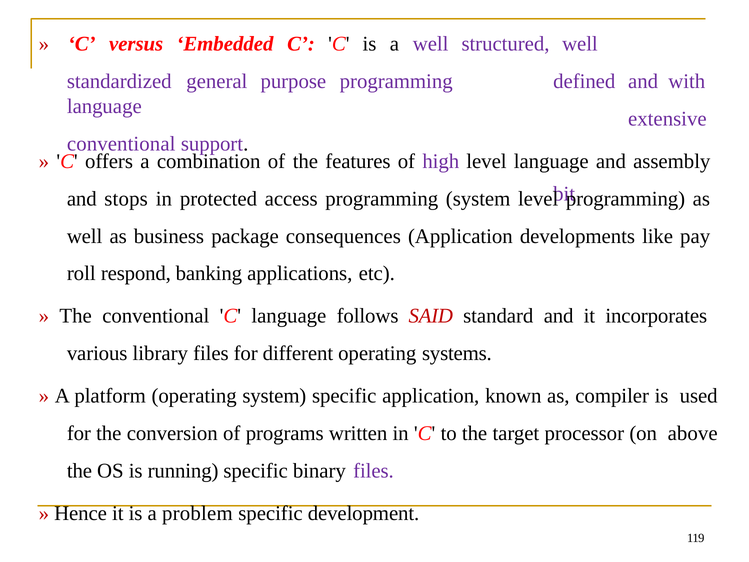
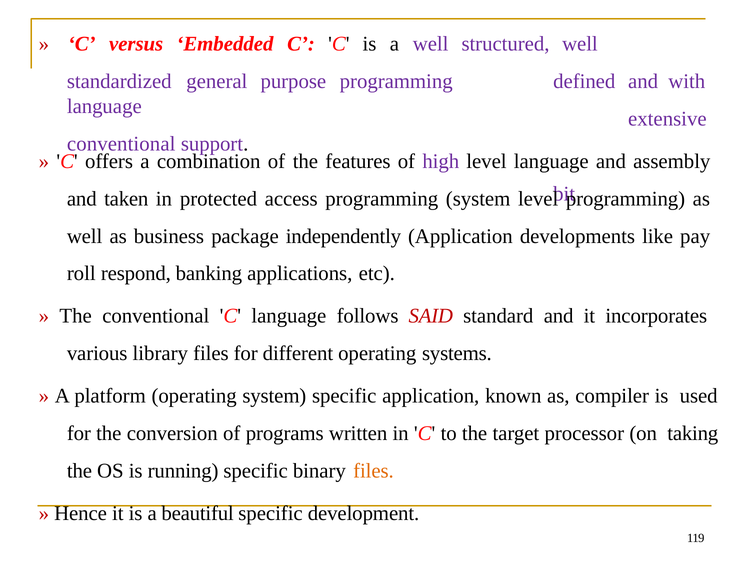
stops: stops -> taken
consequences: consequences -> independently
above: above -> taking
files at (373, 471) colour: purple -> orange
problem: problem -> beautiful
